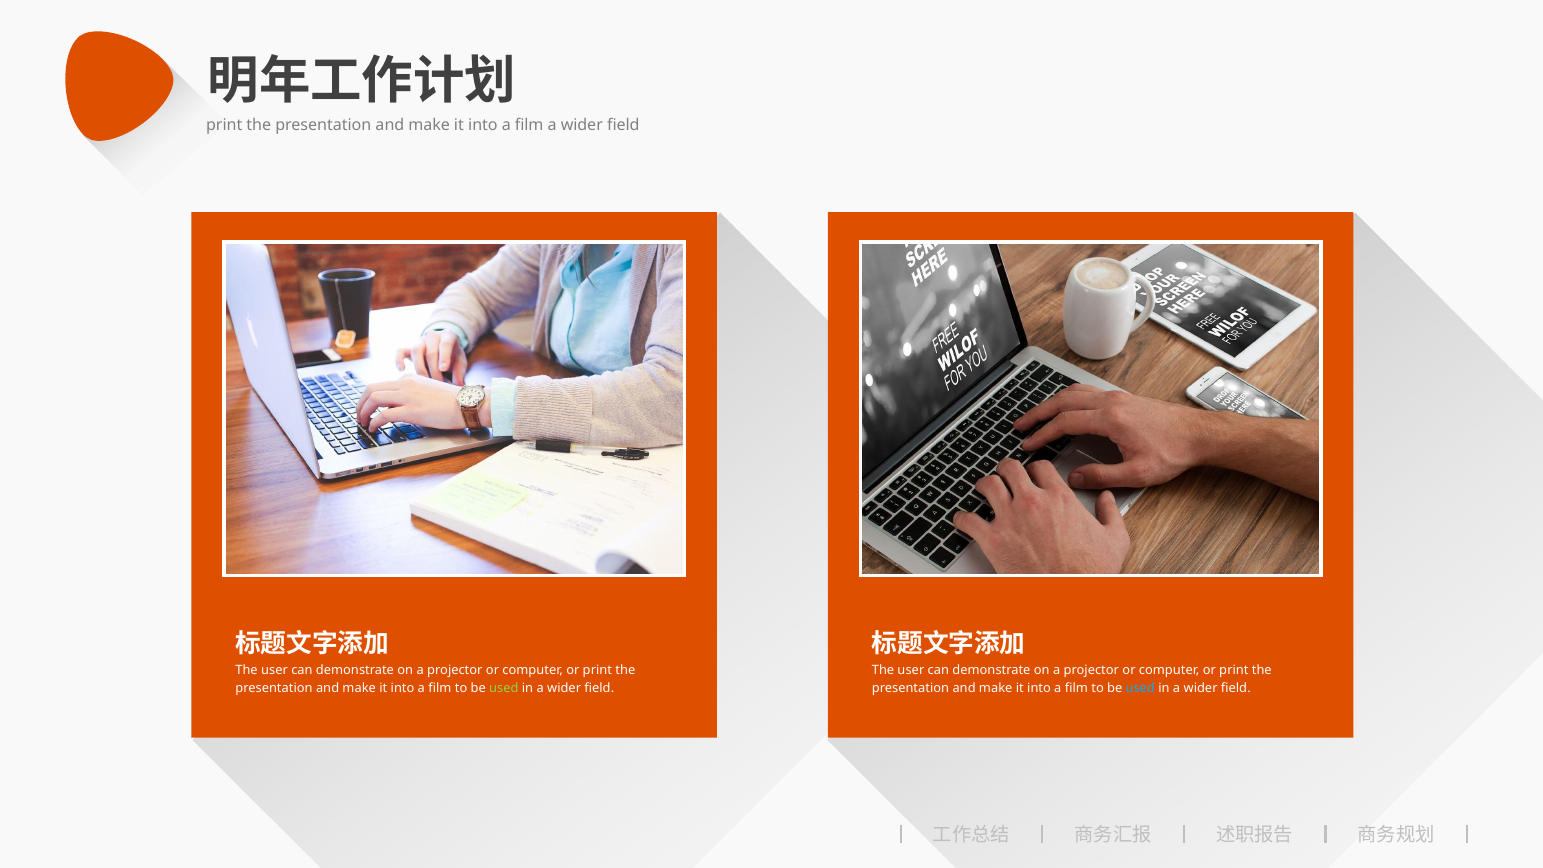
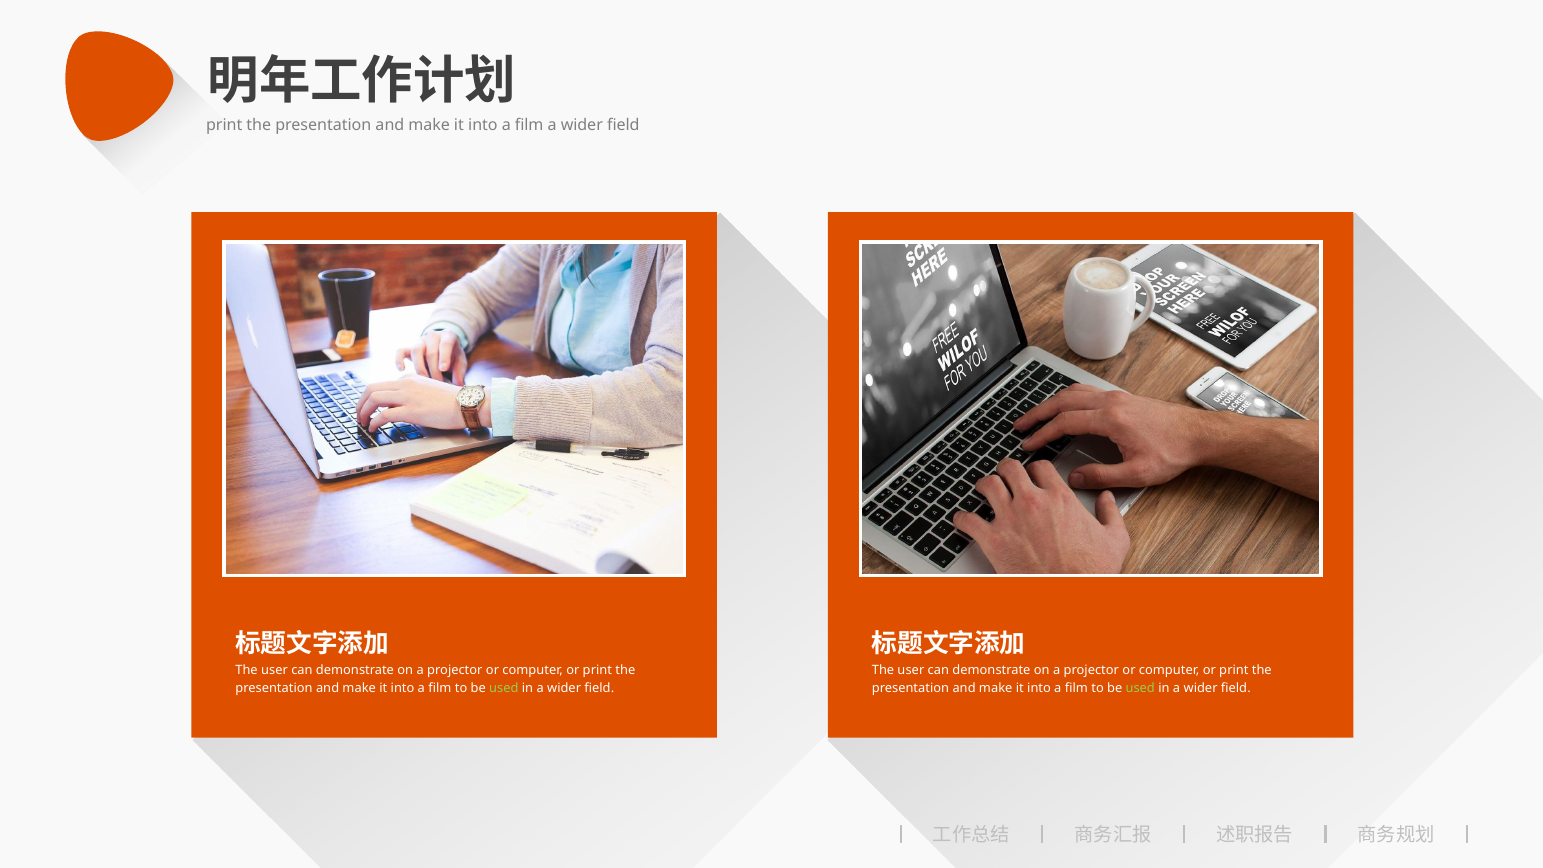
used at (1140, 688) colour: light blue -> light green
